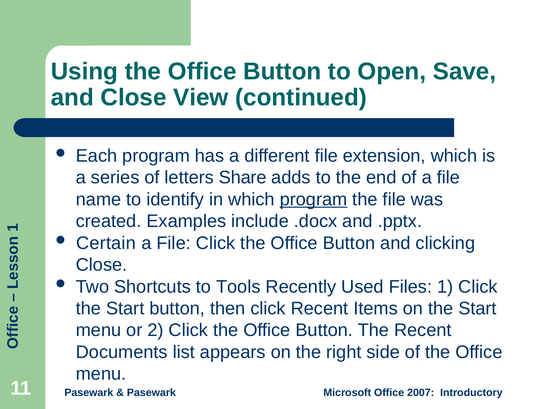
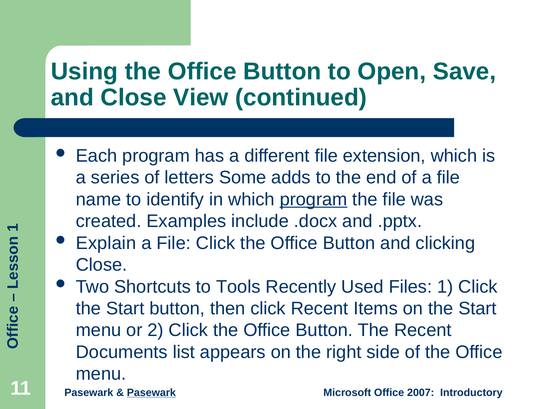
Share: Share -> Some
Certain: Certain -> Explain
Pasewark at (151, 392) underline: none -> present
